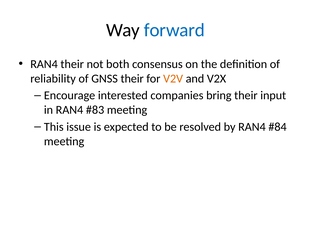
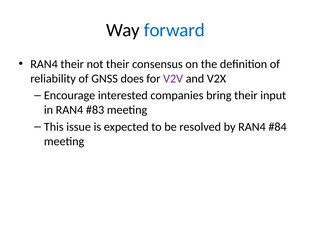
not both: both -> their
GNSS their: their -> does
V2V colour: orange -> purple
